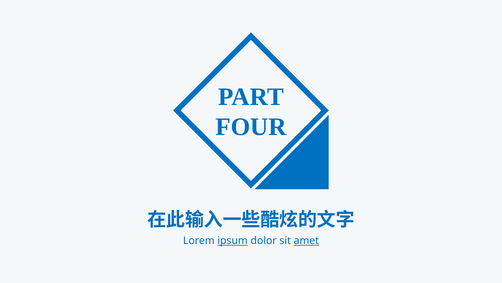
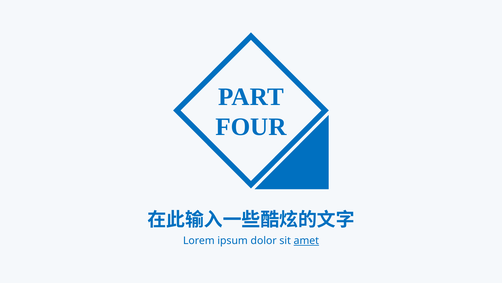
ipsum underline: present -> none
